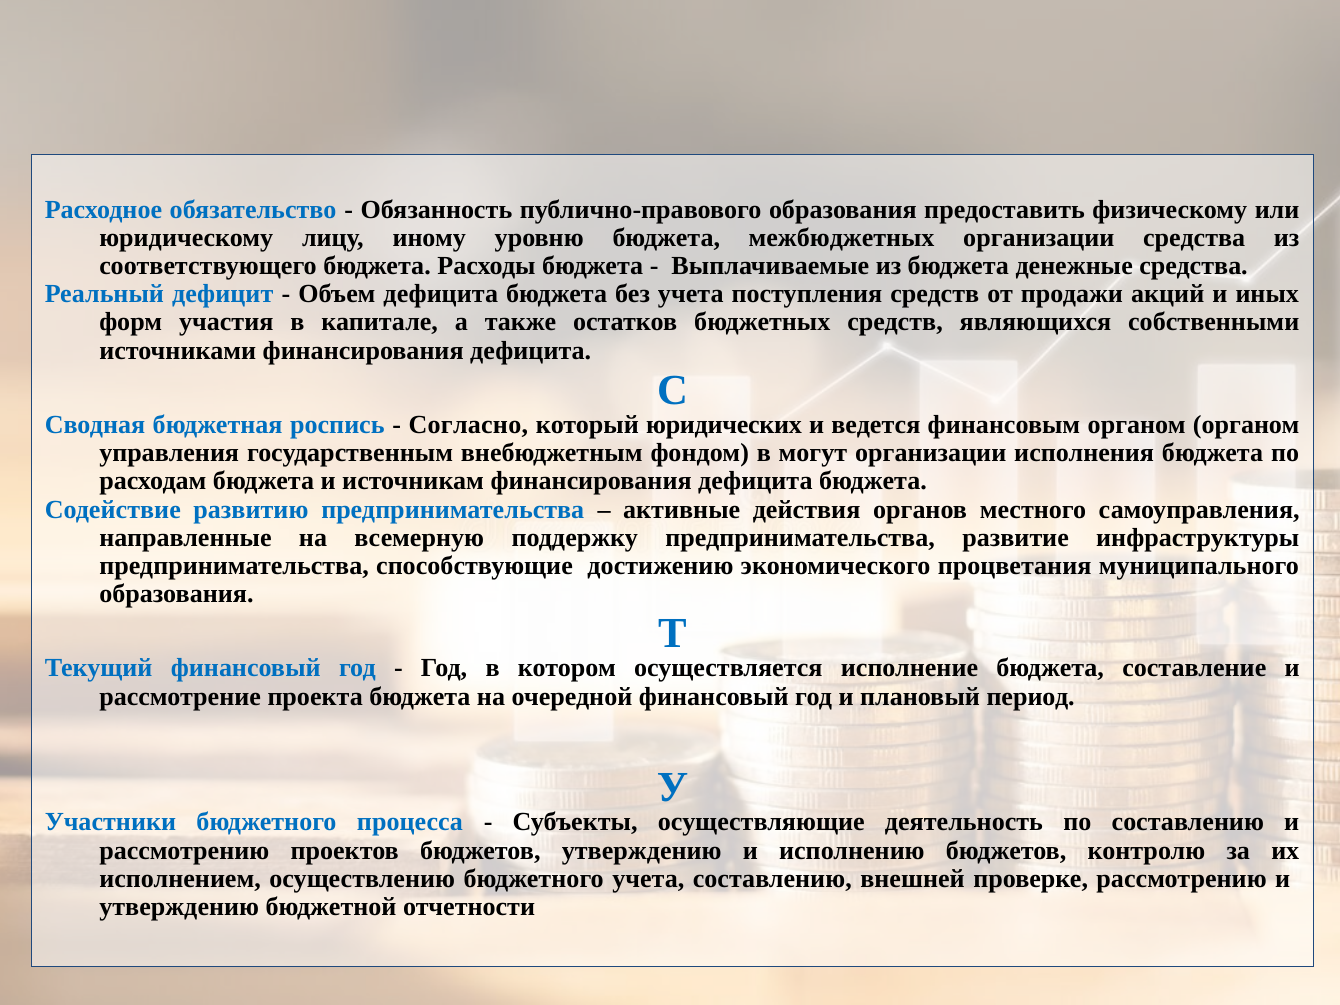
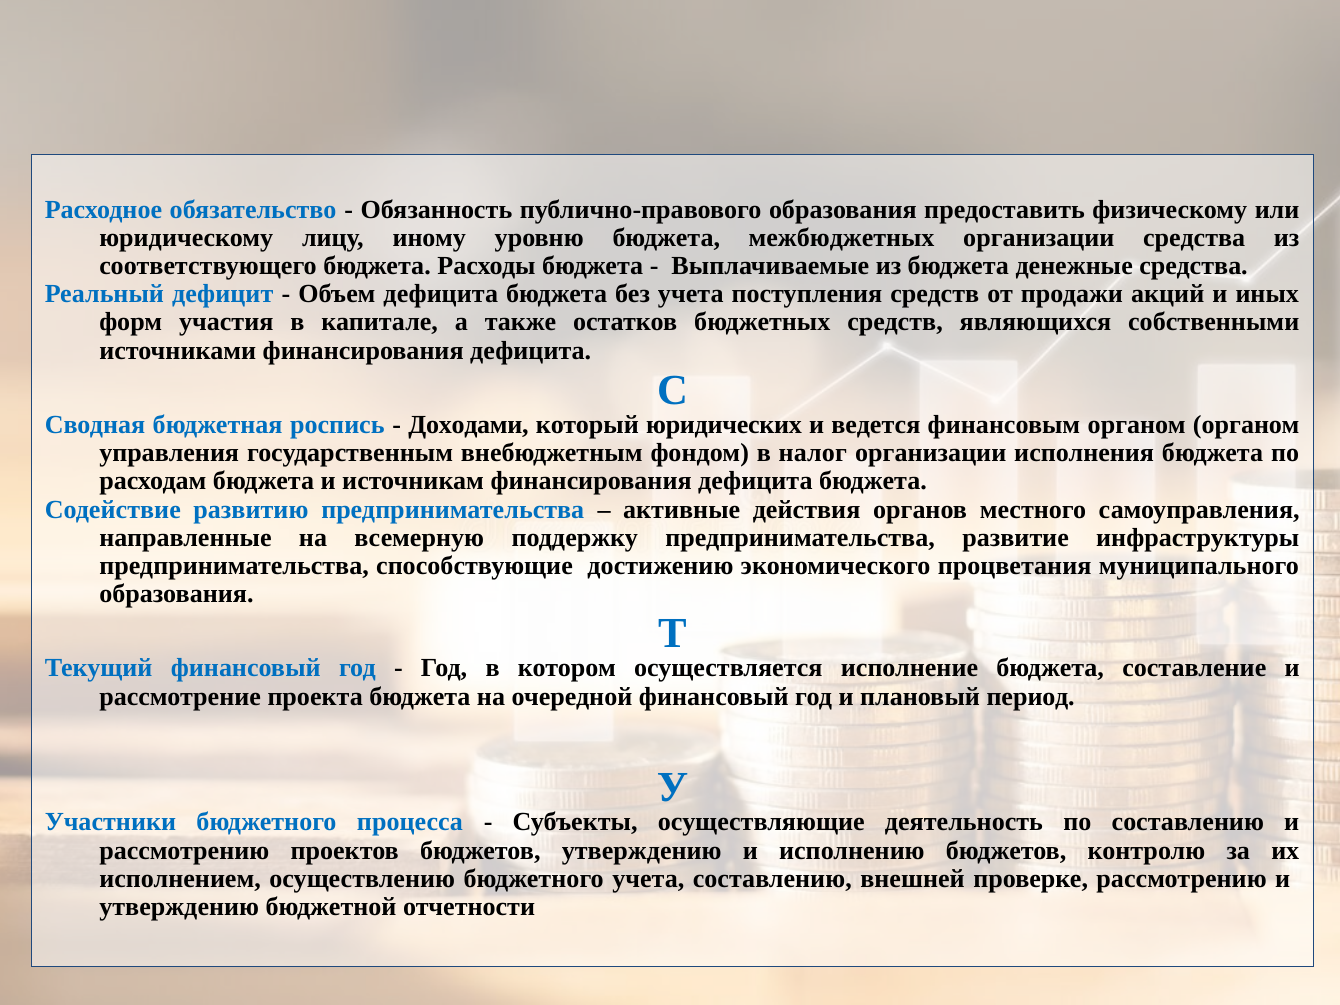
Согласно: Согласно -> Доходами
могут: могут -> налог
